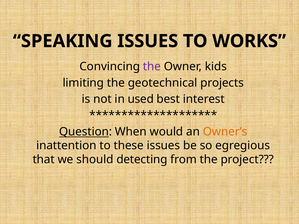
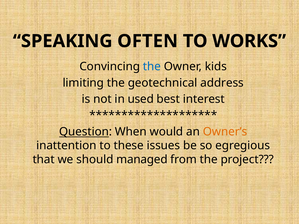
SPEAKING ISSUES: ISSUES -> OFTEN
the at (152, 67) colour: purple -> blue
projects: projects -> address
detecting: detecting -> managed
